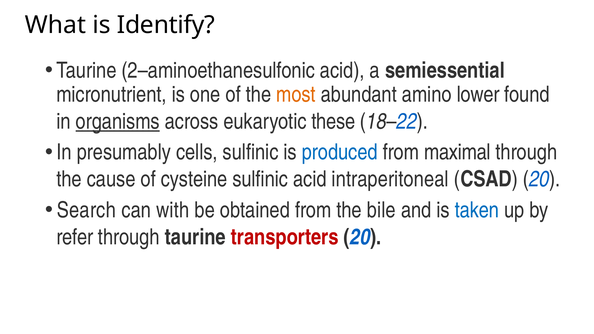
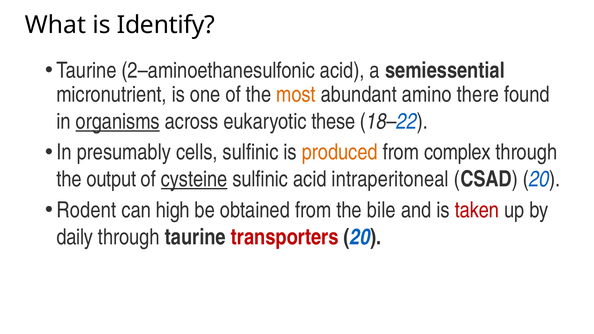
lower: lower -> there
produced colour: blue -> orange
maximal: maximal -> complex
cause: cause -> output
cysteine underline: none -> present
Search: Search -> Rodent
with: with -> high
taken colour: blue -> red
refer: refer -> daily
